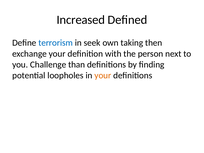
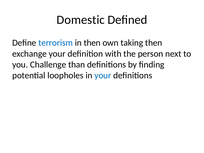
Increased: Increased -> Domestic
in seek: seek -> then
your at (103, 75) colour: orange -> blue
